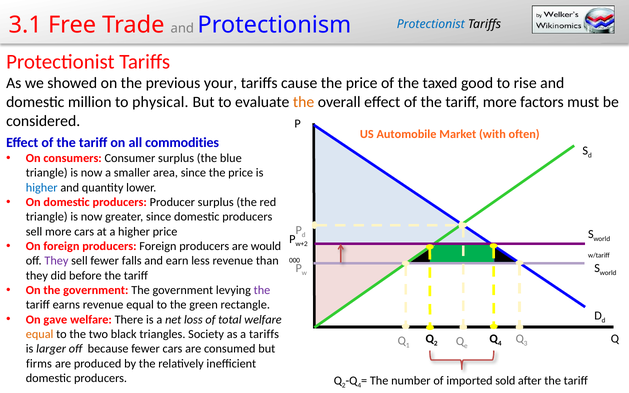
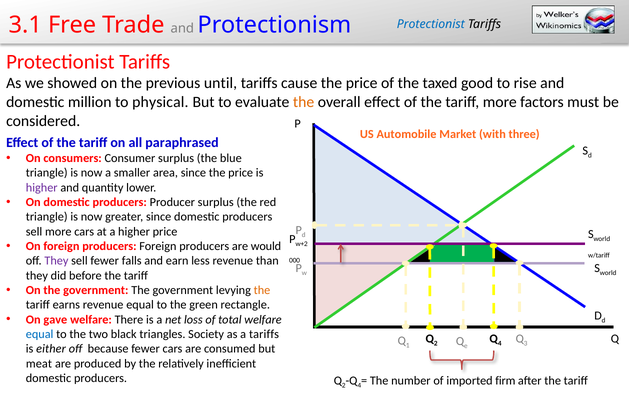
your: your -> until
often: often -> three
commodities: commodities -> paraphrased
higher at (42, 188) colour: blue -> purple
the at (262, 290) colour: purple -> orange
equal at (40, 334) colour: orange -> blue
larger: larger -> either
firms: firms -> meat
sold: sold -> firm
